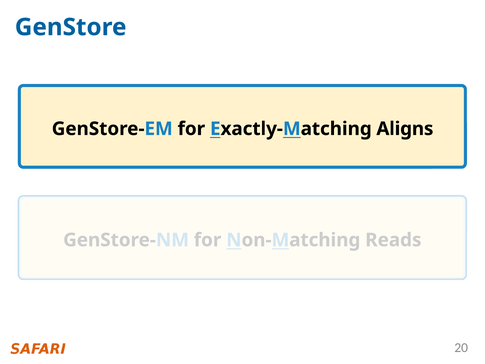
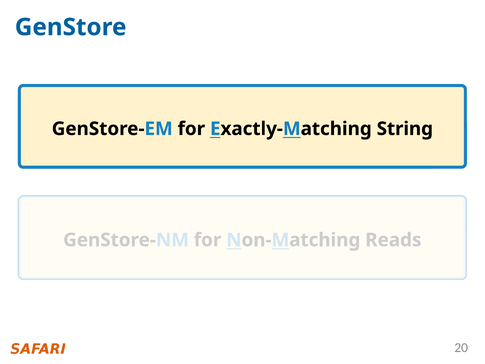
Aligns: Aligns -> String
